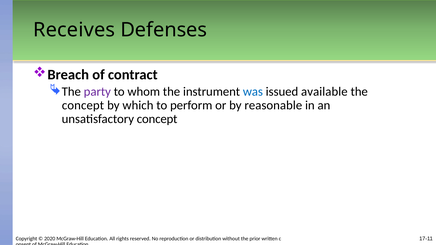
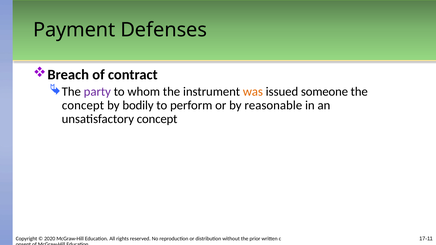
Receives: Receives -> Payment
was colour: blue -> orange
available: available -> someone
which: which -> bodily
